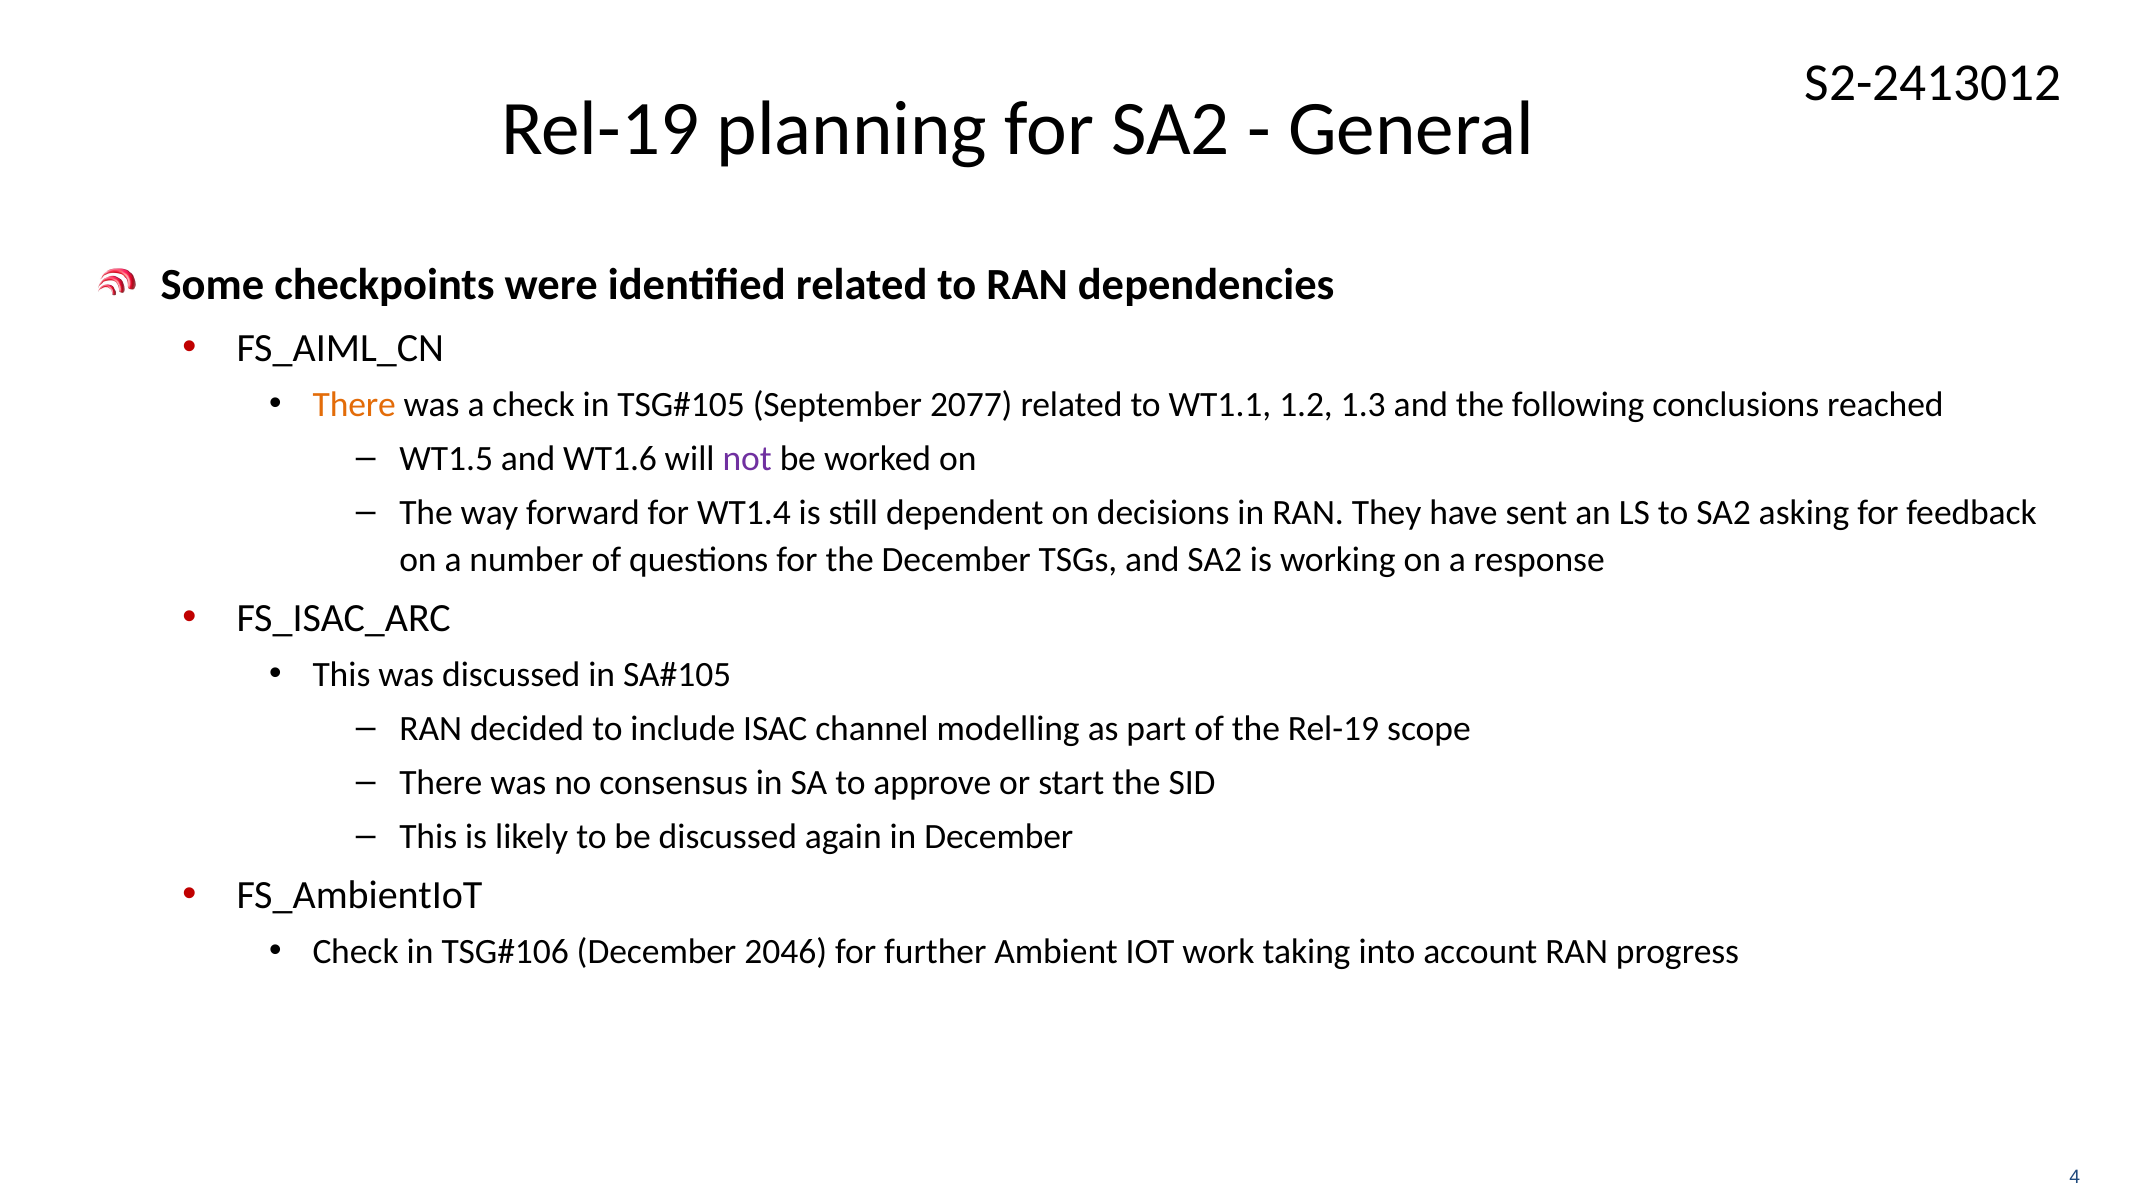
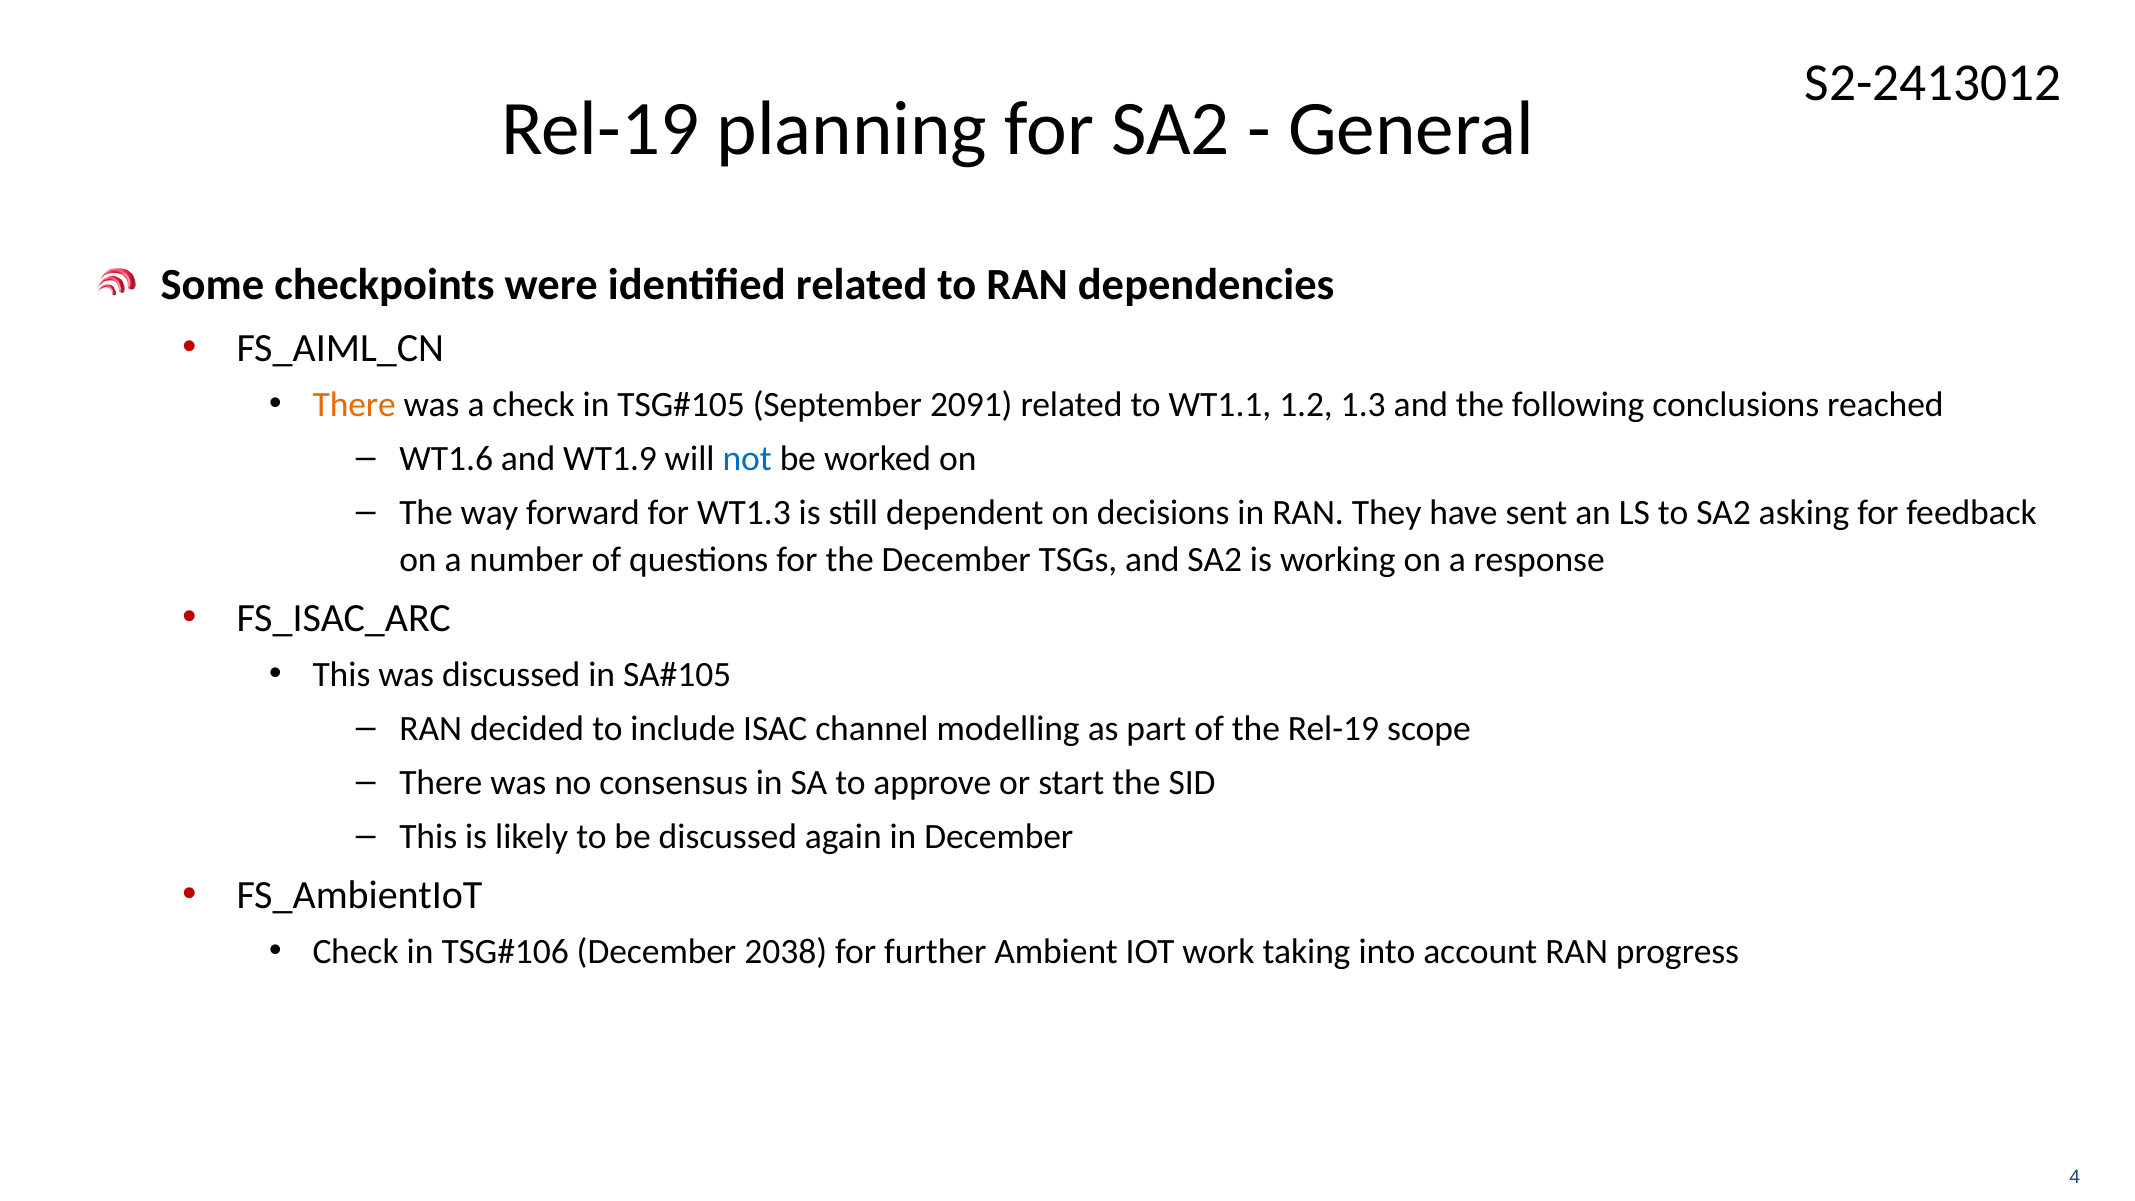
2077: 2077 -> 2091
WT1.5: WT1.5 -> WT1.6
WT1.6: WT1.6 -> WT1.9
not colour: purple -> blue
WT1.4: WT1.4 -> WT1.3
2046: 2046 -> 2038
